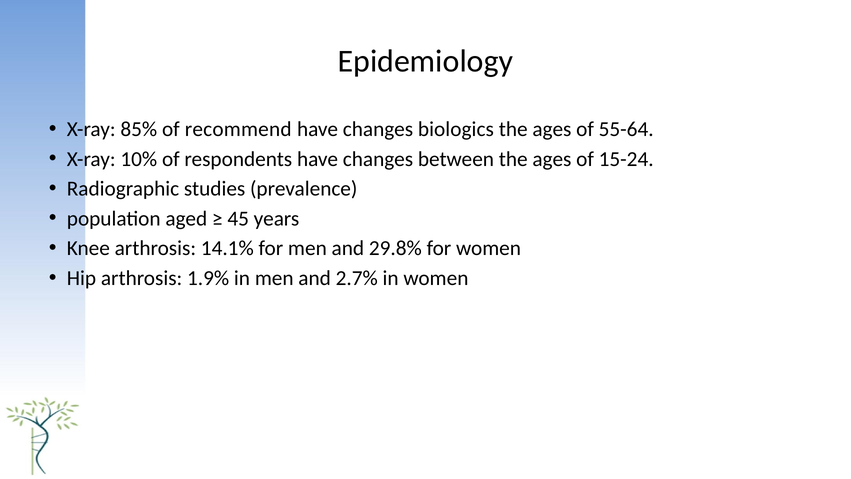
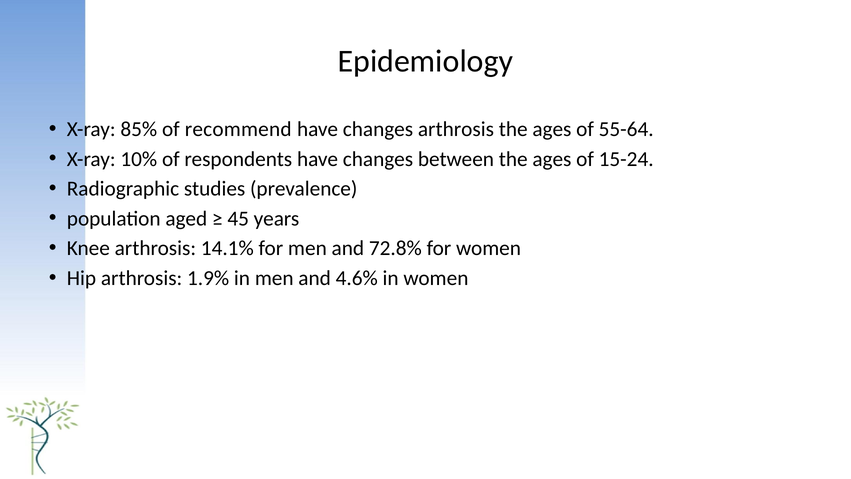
changes biologics: biologics -> arthrosis
29.8%: 29.8% -> 72.8%
2.7%: 2.7% -> 4.6%
